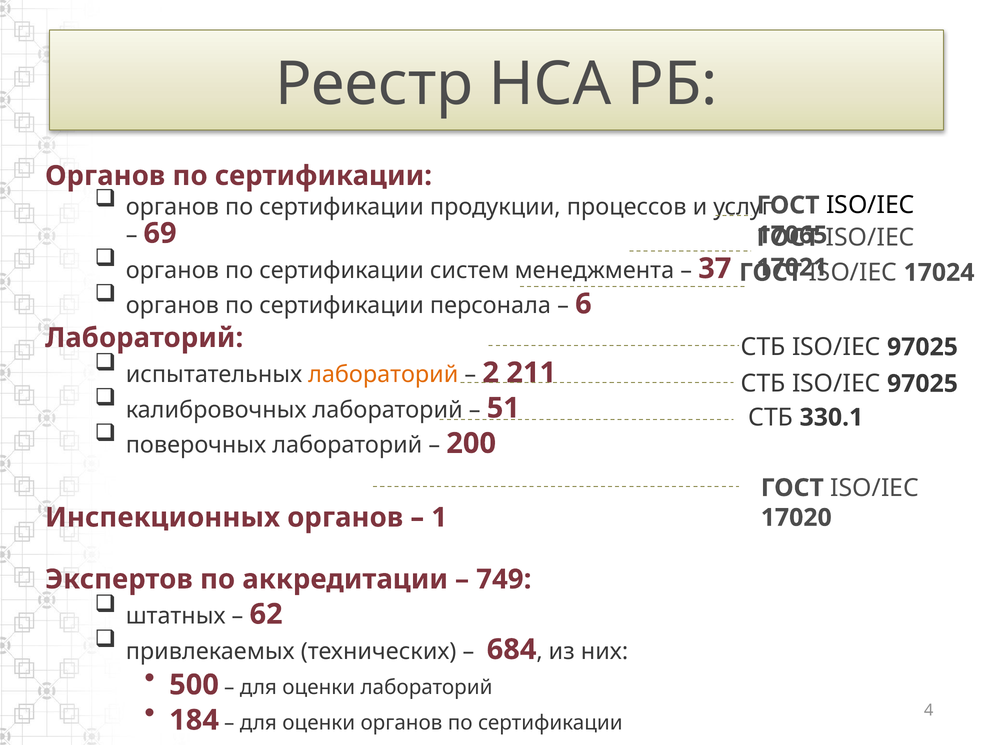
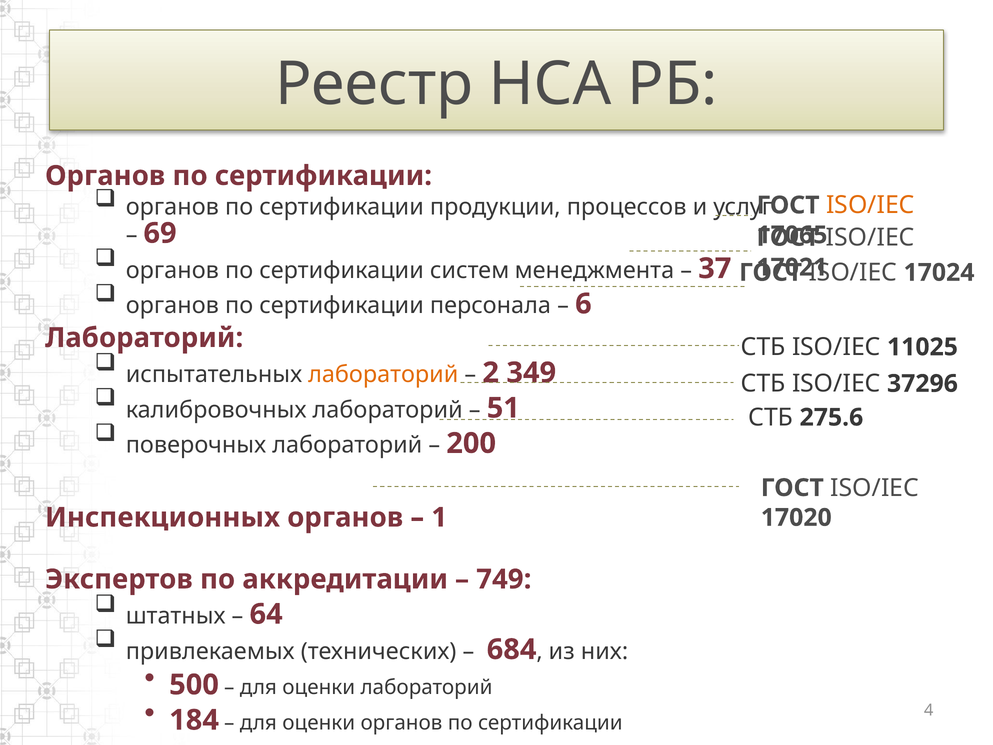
ISO/IEC at (870, 205) colour: black -> orange
97025 at (922, 347): 97025 -> 11025
211: 211 -> 349
97025 at (922, 384): 97025 -> 37296
330.1: 330.1 -> 275.6
62: 62 -> 64
